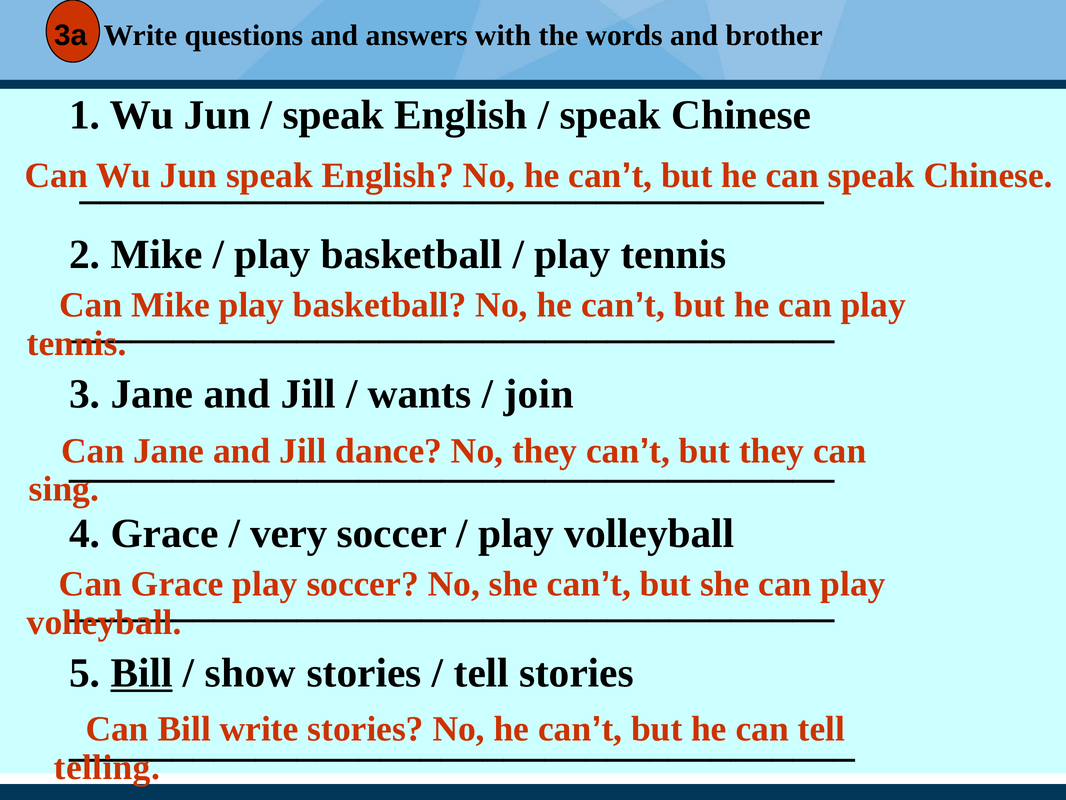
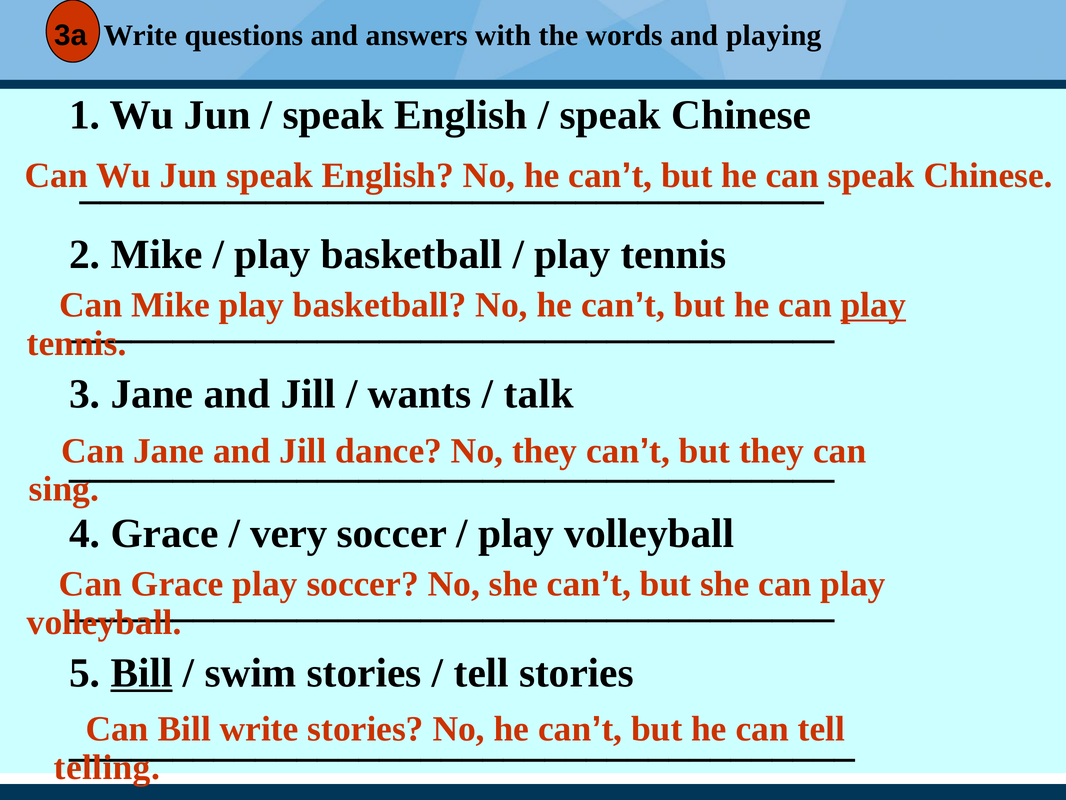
brother: brother -> playing
play at (873, 305) underline: none -> present
join: join -> talk
show: show -> swim
